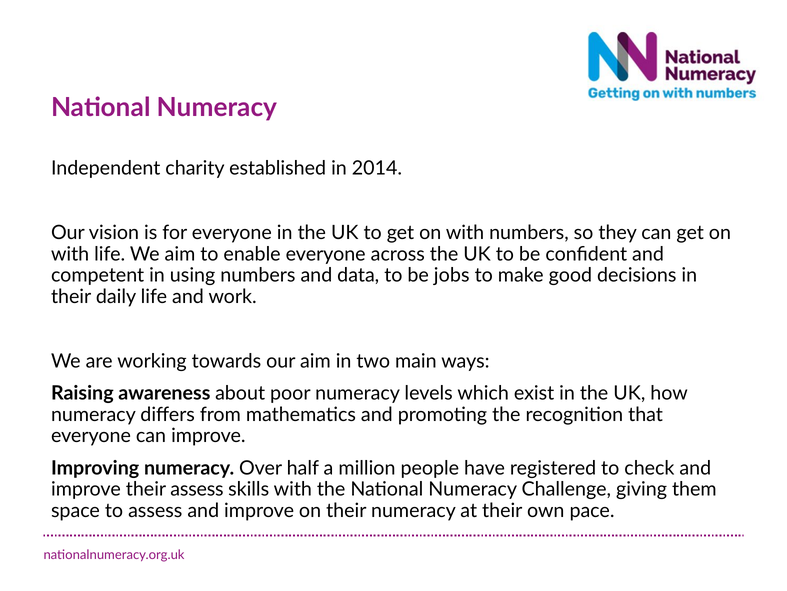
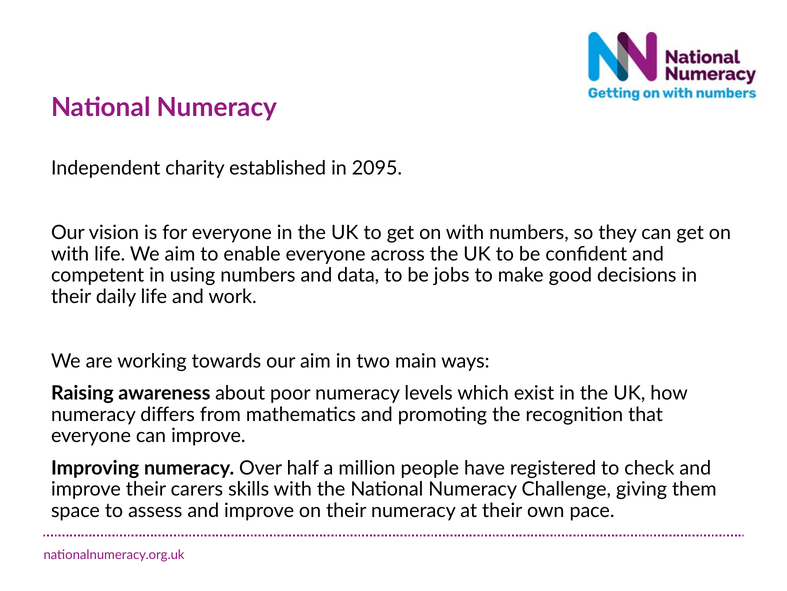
2014: 2014 -> 2095
their assess: assess -> carers
